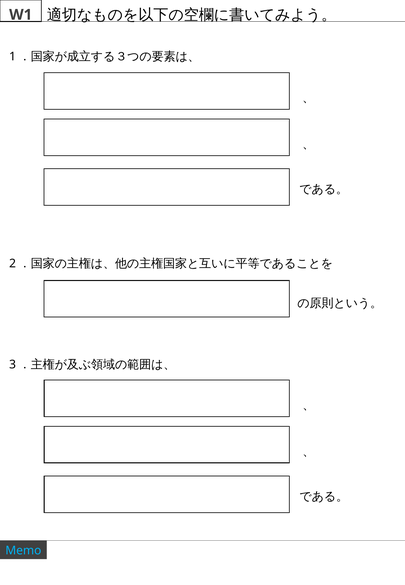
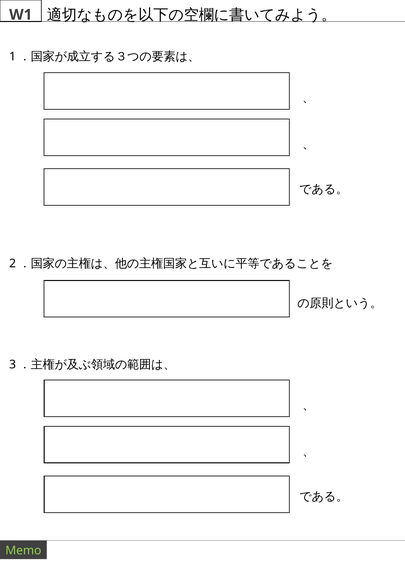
Memo colour: light blue -> light green
